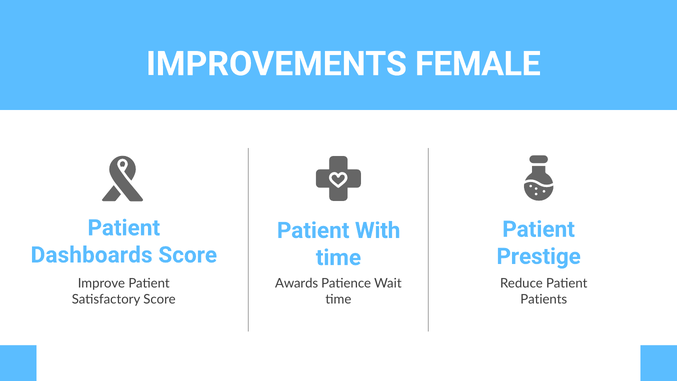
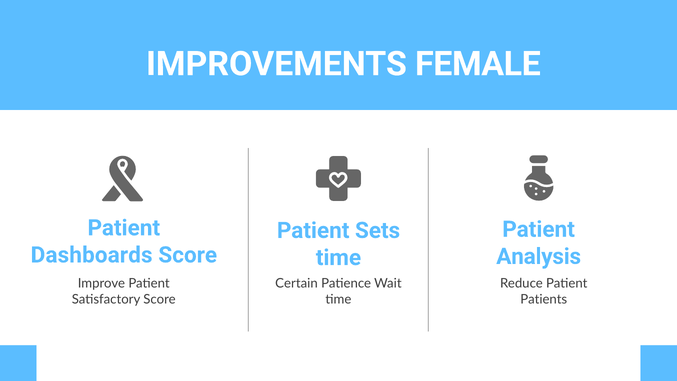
With: With -> Sets
Prestige: Prestige -> Analysis
Awards: Awards -> Certain
